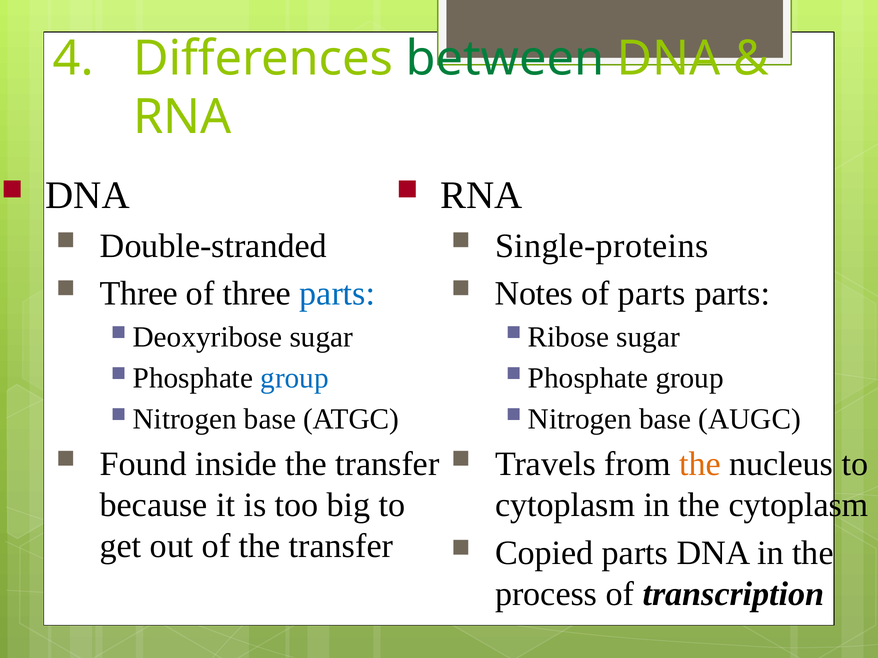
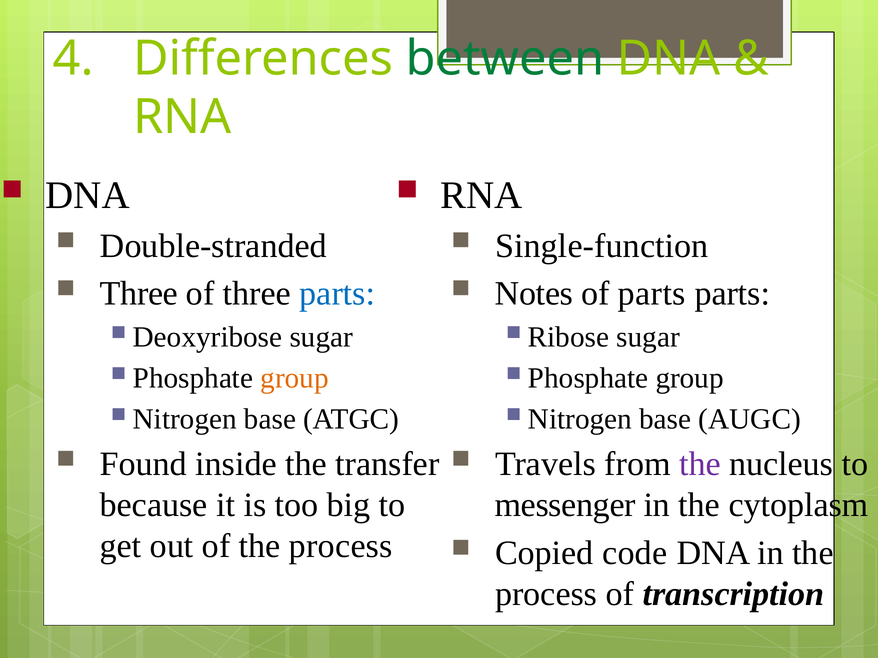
Single-proteins: Single-proteins -> Single-function
group at (295, 378) colour: blue -> orange
the at (700, 465) colour: orange -> purple
cytoplasm at (565, 506): cytoplasm -> messenger
of the transfer: transfer -> process
Copied parts: parts -> code
